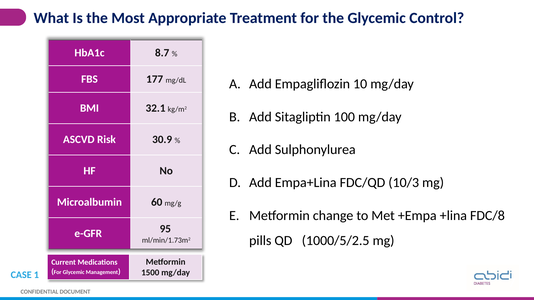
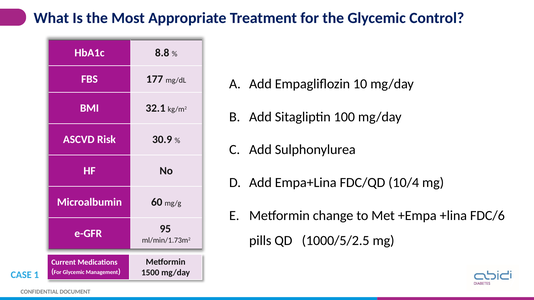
8.7: 8.7 -> 8.8
10/3: 10/3 -> 10/4
FDC/8: FDC/8 -> FDC/6
